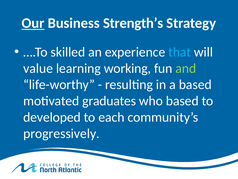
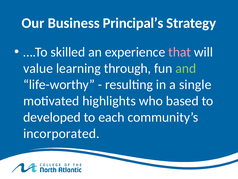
Our underline: present -> none
Strength’s: Strength’s -> Principal’s
that colour: light blue -> pink
working: working -> through
a based: based -> single
graduates: graduates -> highlights
progressively: progressively -> incorporated
